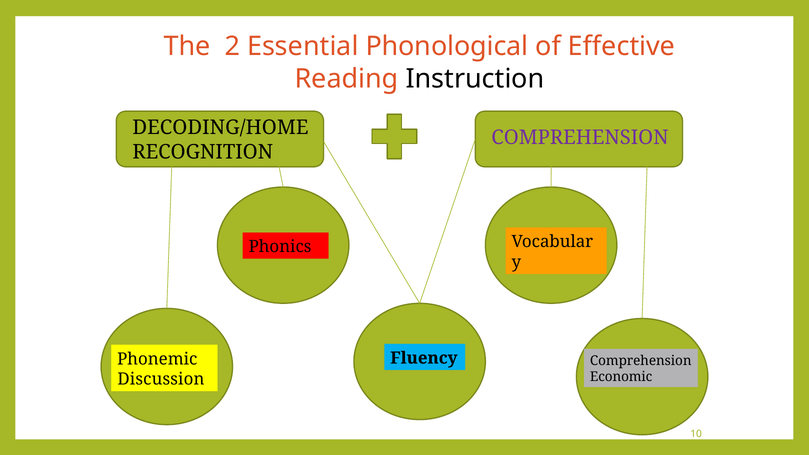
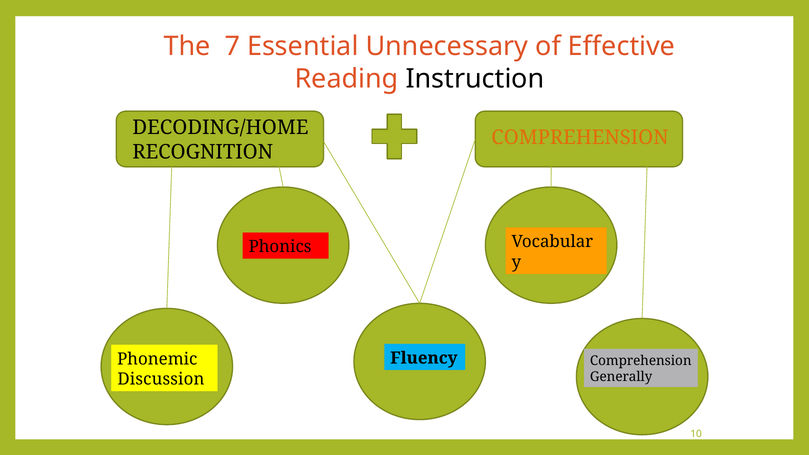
2: 2 -> 7
Phonological: Phonological -> Unnecessary
COMPREHENSION at (580, 138) colour: purple -> orange
Economic: Economic -> Generally
